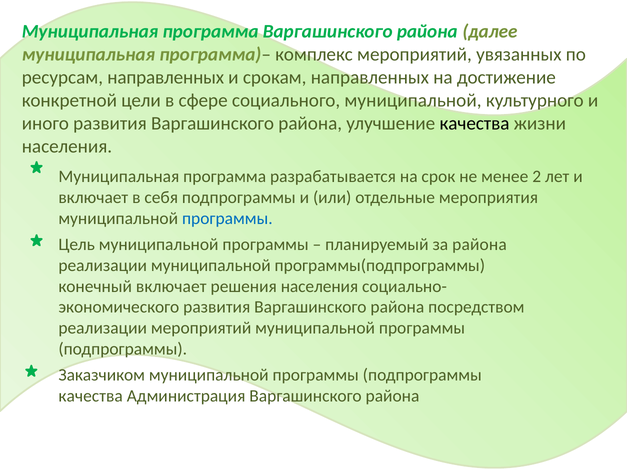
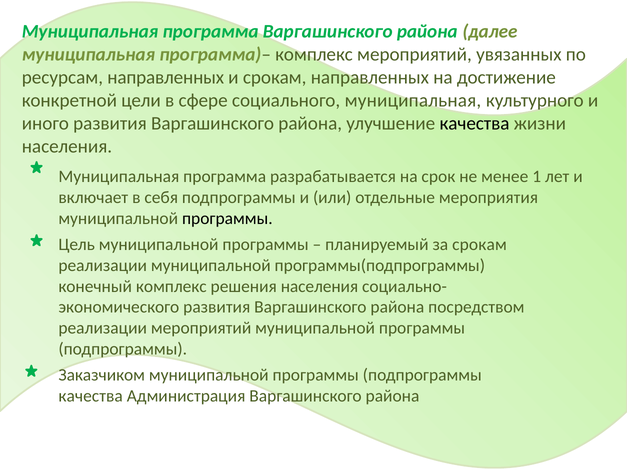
социального муниципальной: муниципальной -> муниципальная
2: 2 -> 1
программы at (227, 219) colour: blue -> black
за района: района -> срокам
конечный включает: включает -> комплекс
